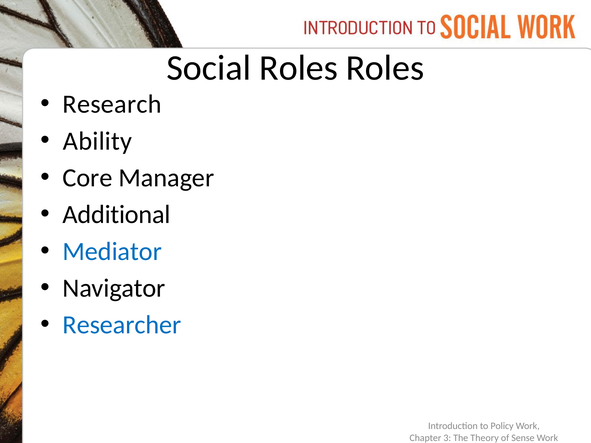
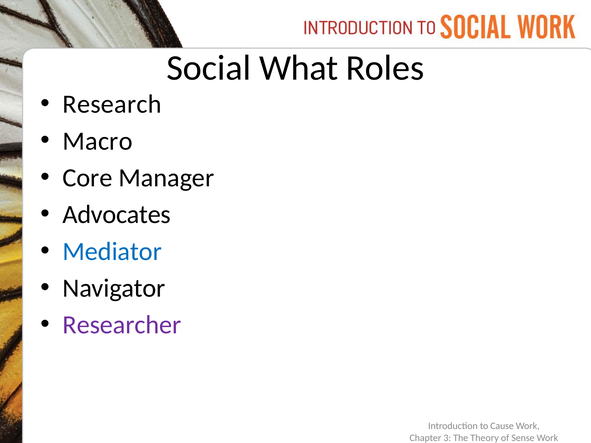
Social Roles: Roles -> What
Ability: Ability -> Macro
Additional: Additional -> Advocates
Researcher colour: blue -> purple
Policy: Policy -> Cause
